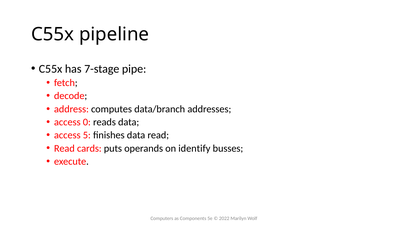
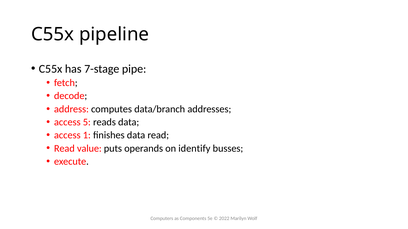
0: 0 -> 5
5: 5 -> 1
cards: cards -> value
